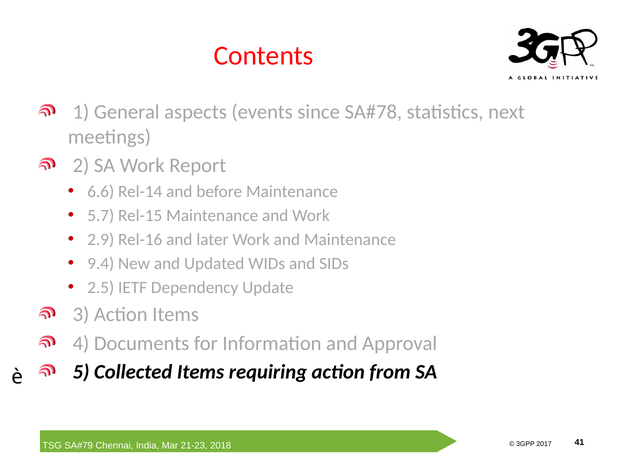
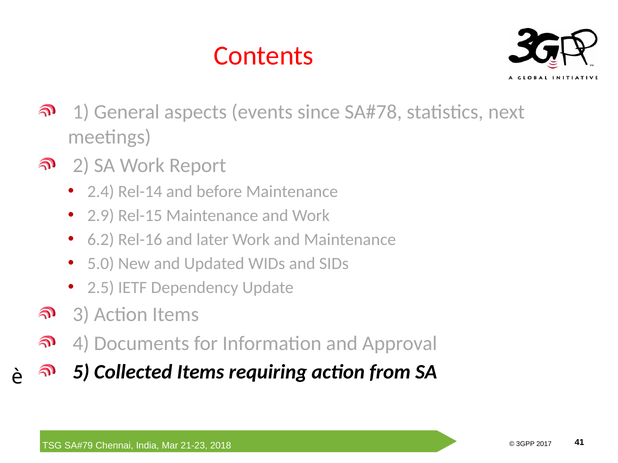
6.6: 6.6 -> 2.4
5.7: 5.7 -> 2.9
2.9: 2.9 -> 6.2
9.4: 9.4 -> 5.0
